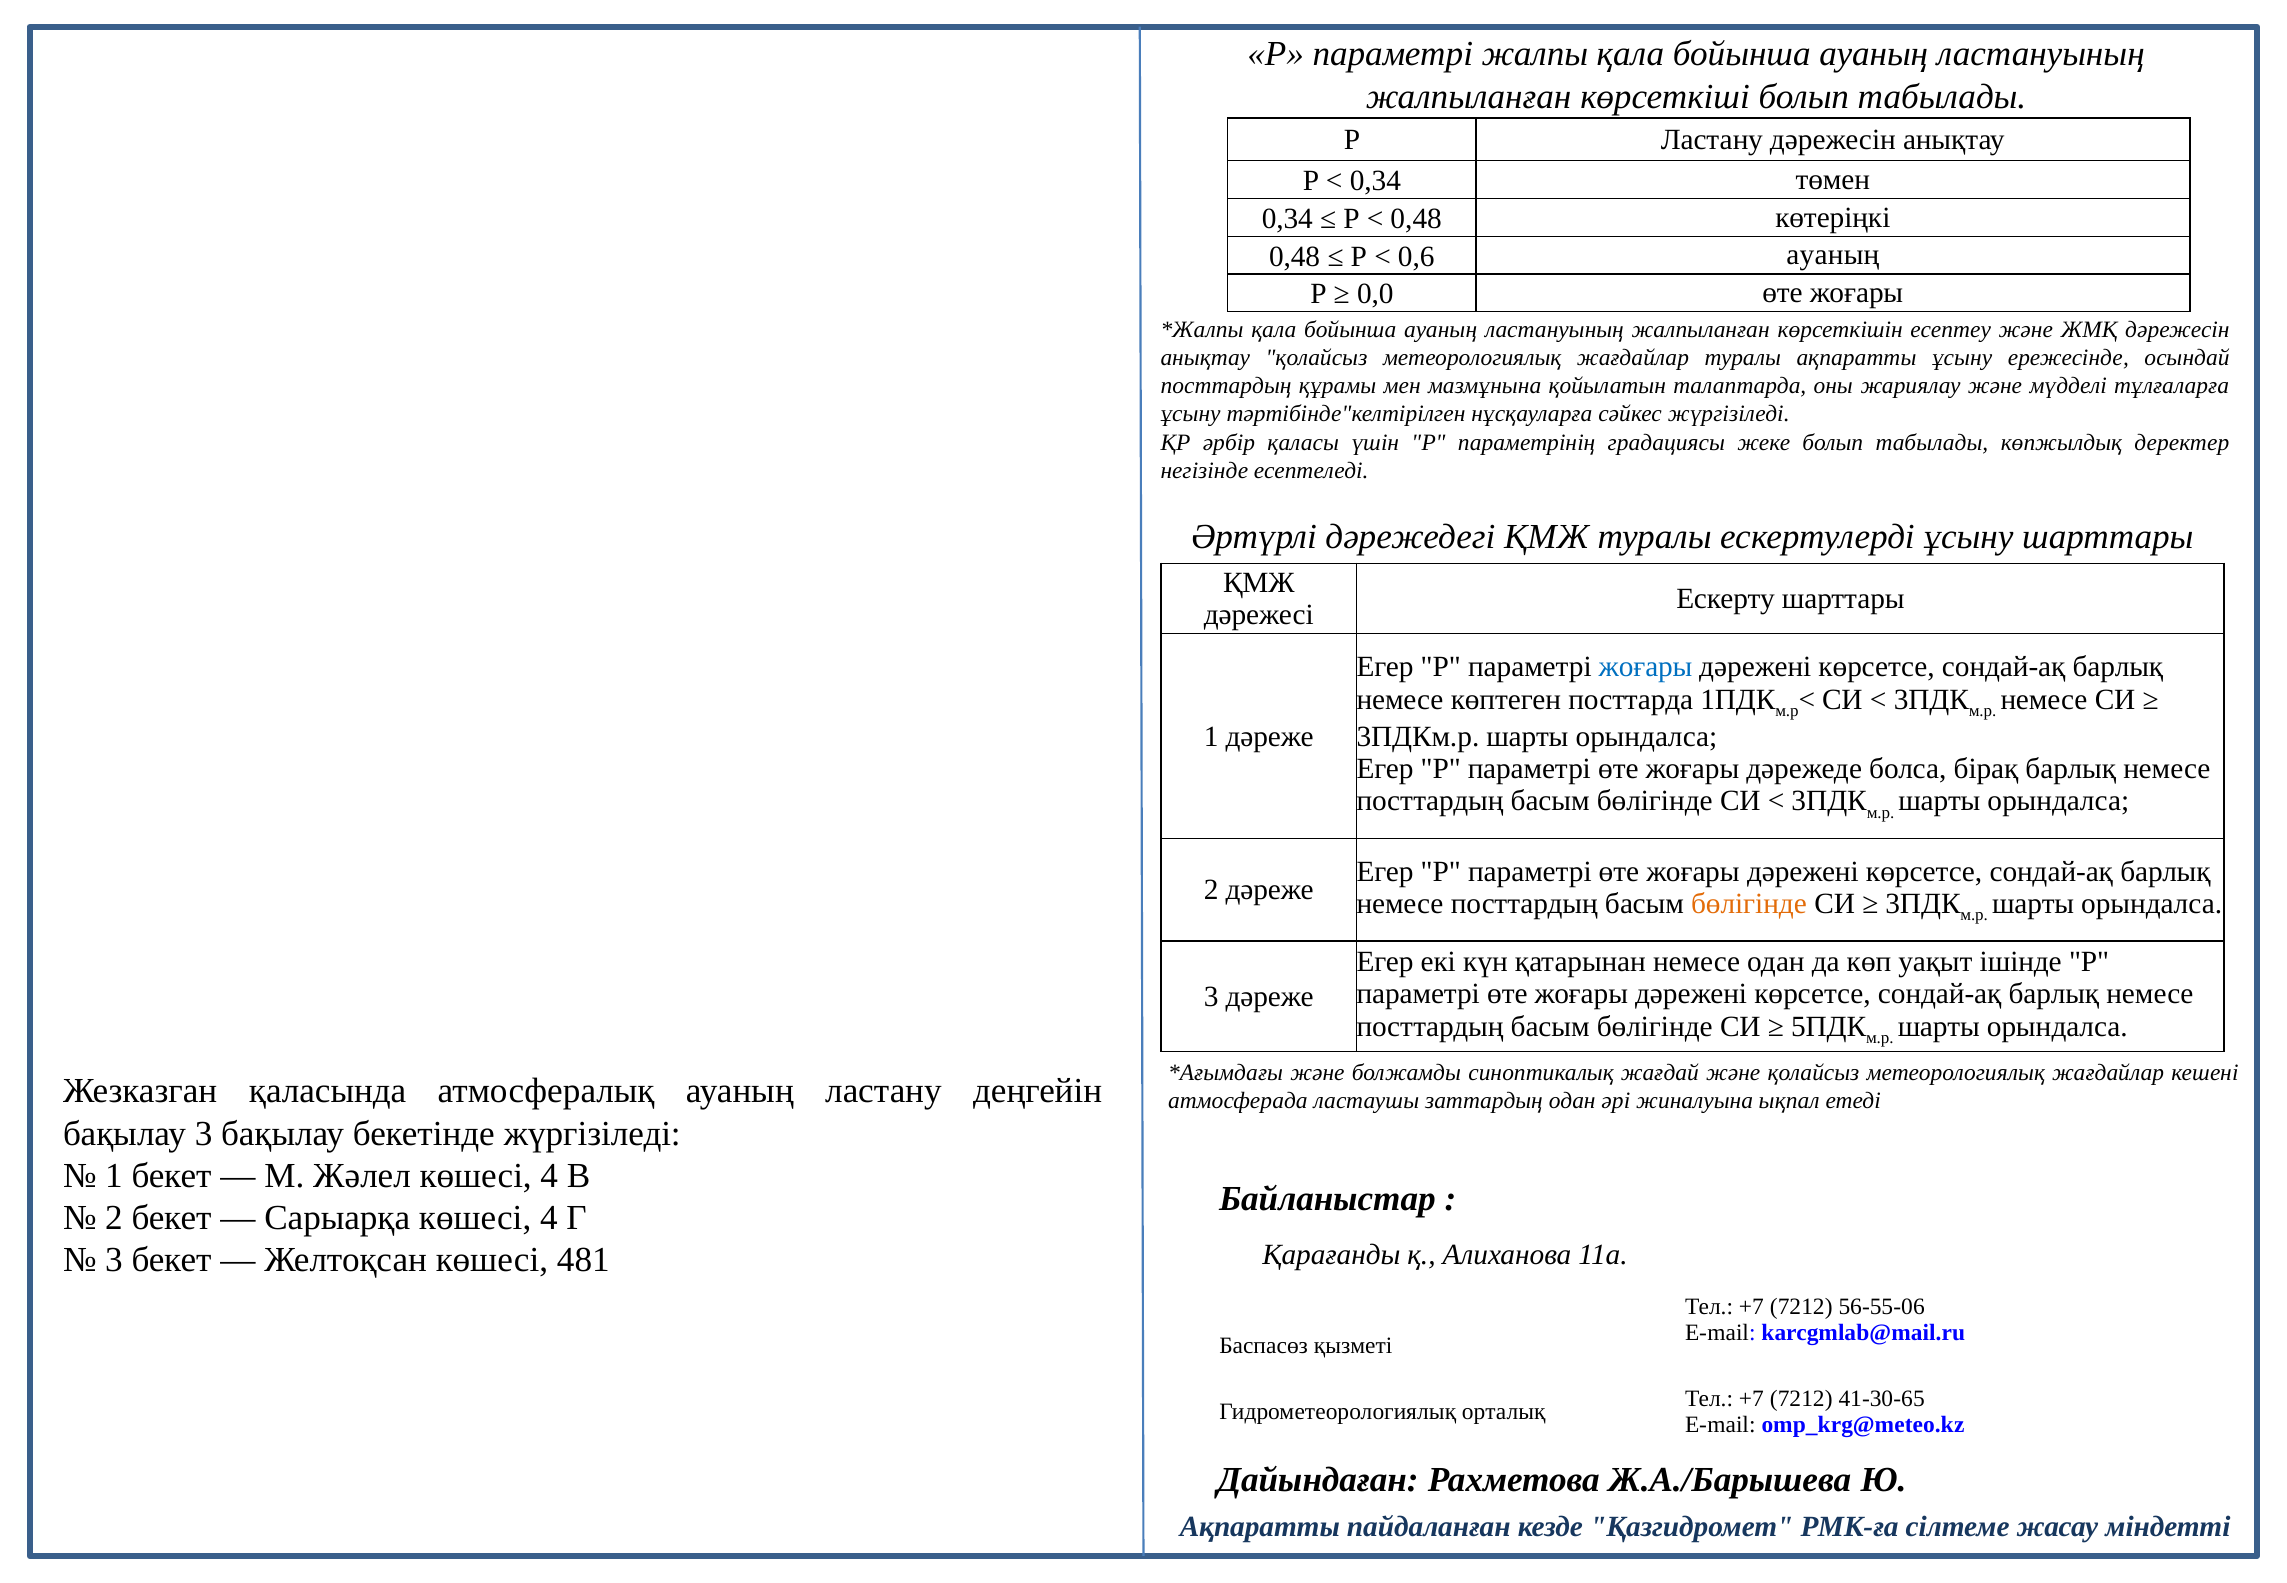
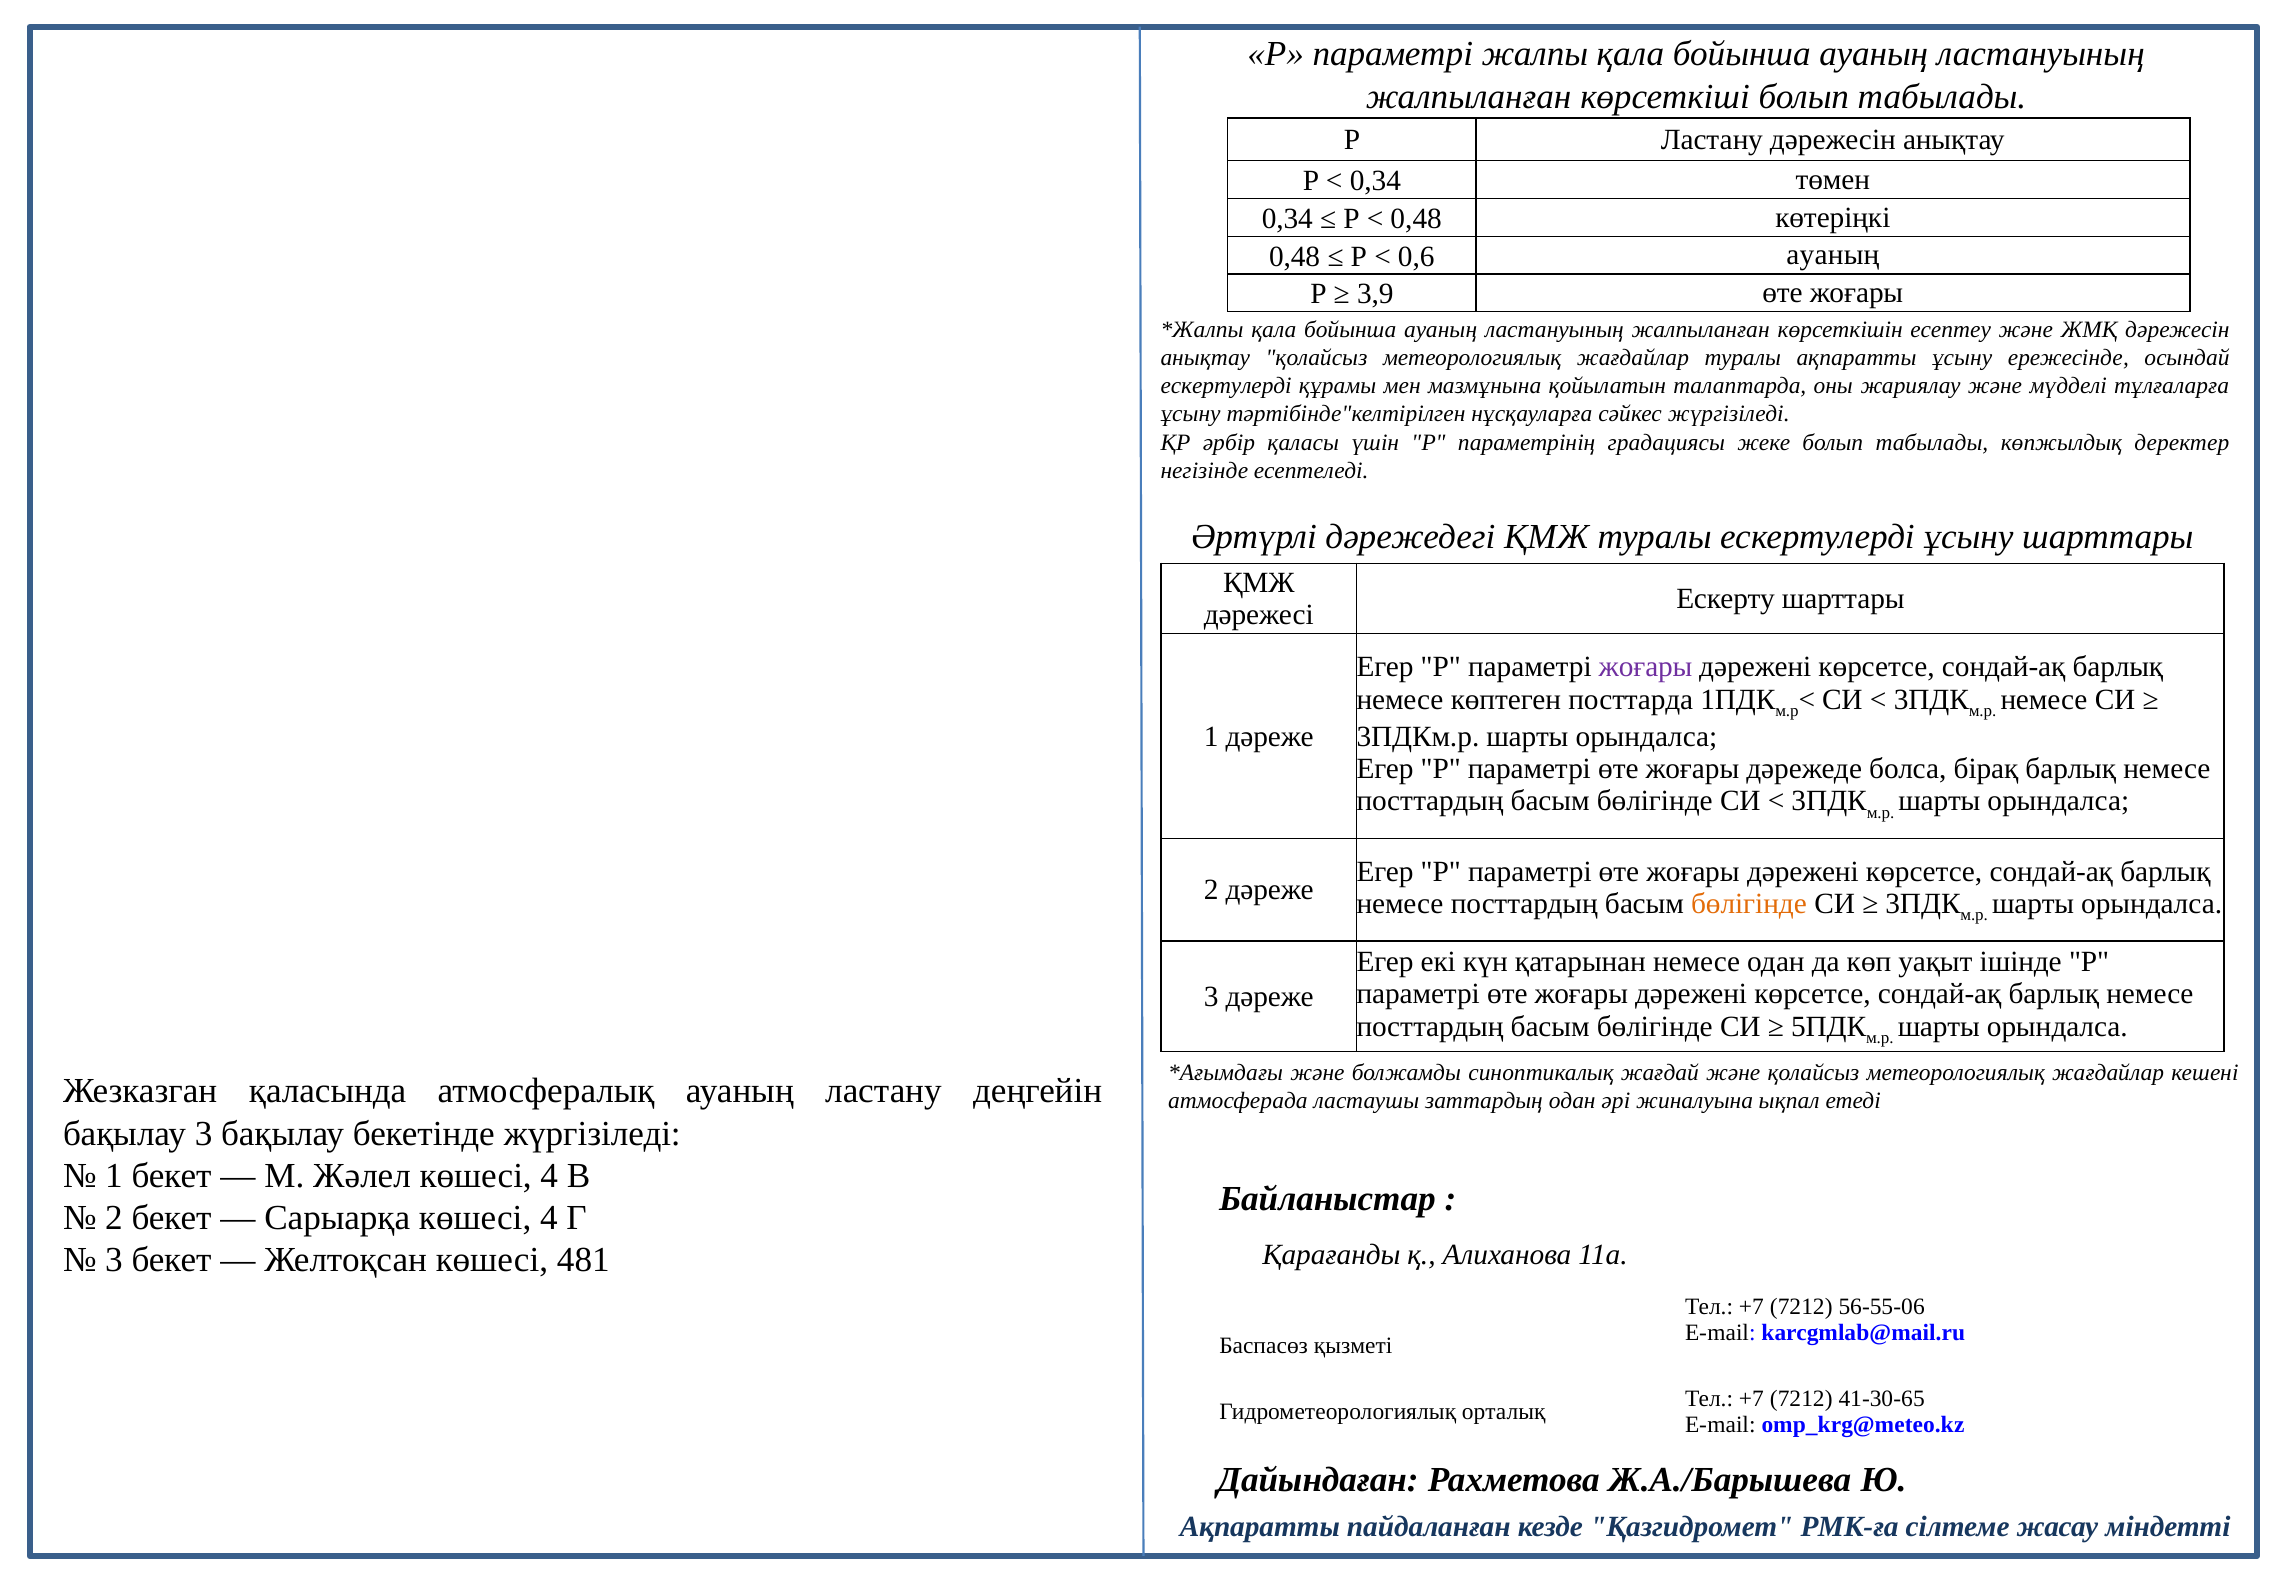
0,0: 0,0 -> 3,9
посттардың at (1226, 386): посттардың -> ескертулерді
жоғары at (1646, 667) colour: blue -> purple
